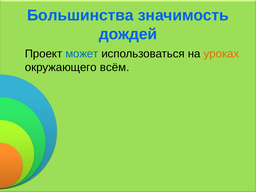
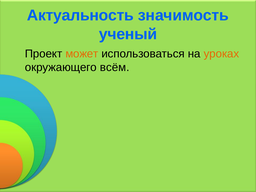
Большинства: Большинства -> Актуальность
дождей: дождей -> ученый
может colour: blue -> orange
